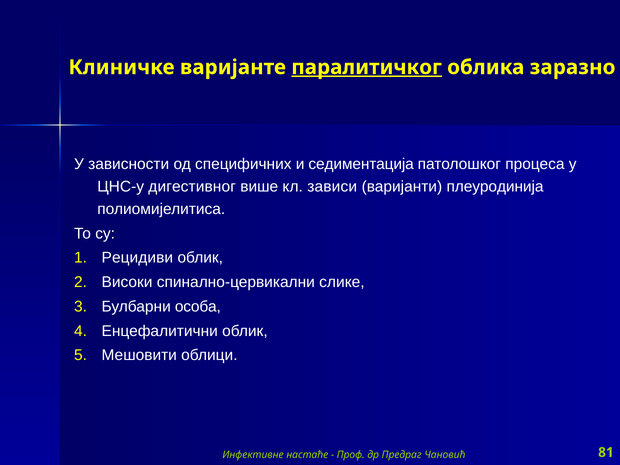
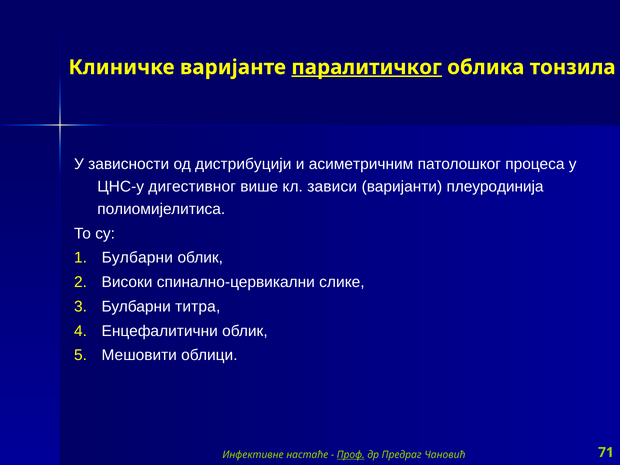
заразно: заразно -> тонзила
специфичних: специфичних -> дистрибуцији
седиментација: седиментација -> асиметричним
Рецидиви at (137, 258): Рецидиви -> Булбарни
особа: особа -> титра
Проф underline: none -> present
81: 81 -> 71
